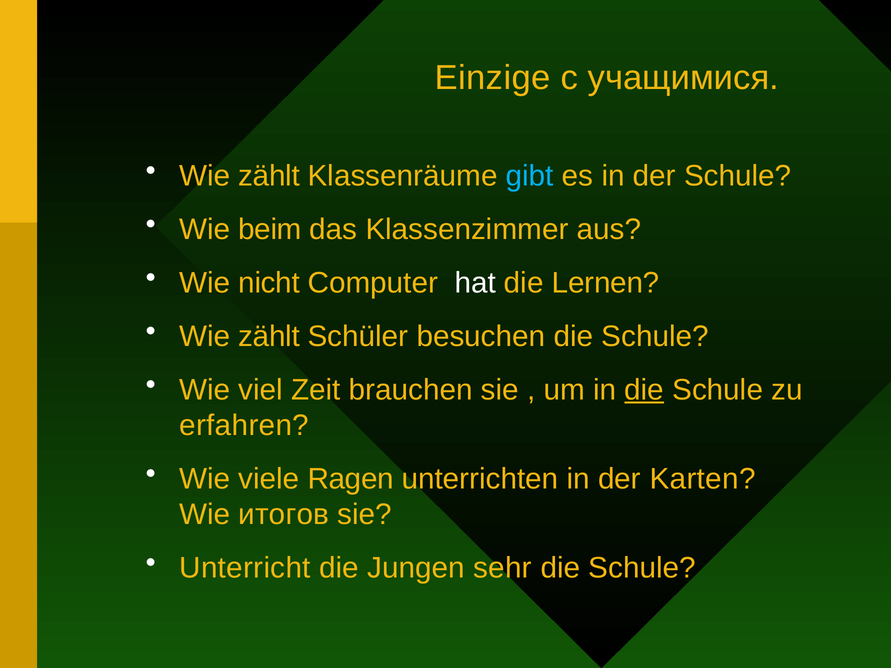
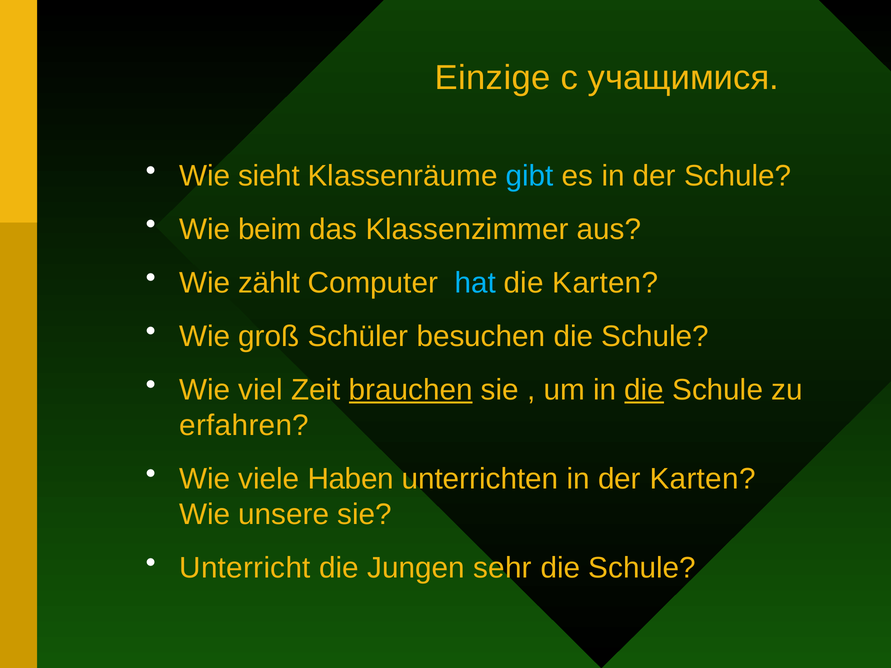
zählt at (269, 176): zählt -> sieht
nicht: nicht -> zählt
hat colour: white -> light blue
die Lernen: Lernen -> Karten
zählt at (269, 336): zählt -> groß
brauchen underline: none -> present
Ragen: Ragen -> Haben
итогов: итогов -> unsere
